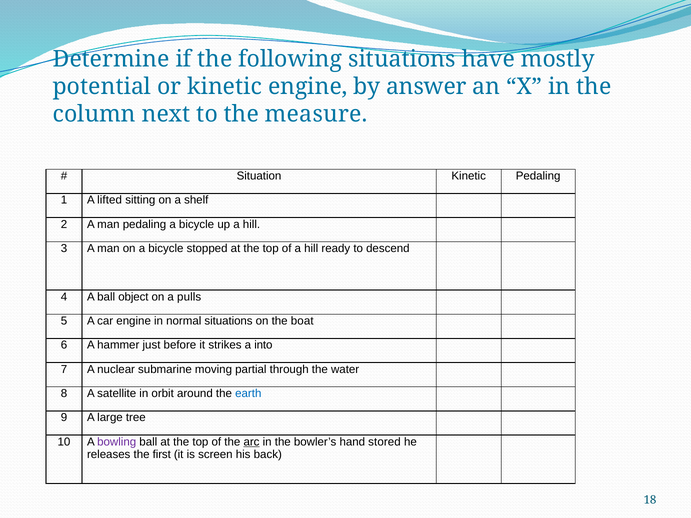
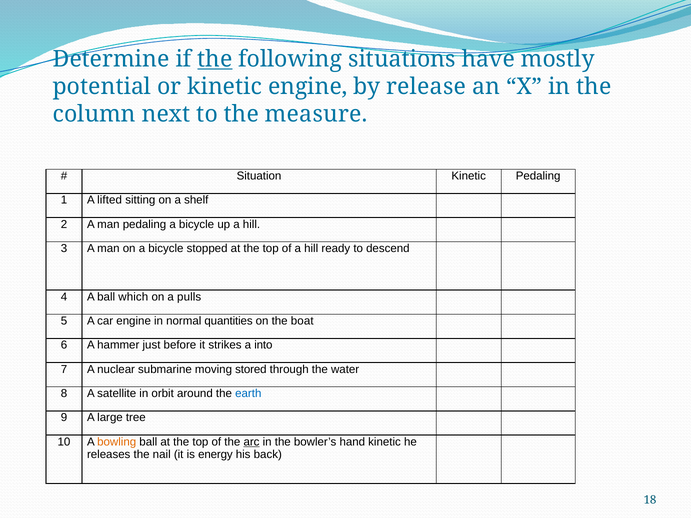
the at (215, 59) underline: none -> present
answer: answer -> release
object: object -> which
normal situations: situations -> quantities
partial: partial -> stored
bowling colour: purple -> orange
hand stored: stored -> kinetic
first: first -> nail
screen: screen -> energy
